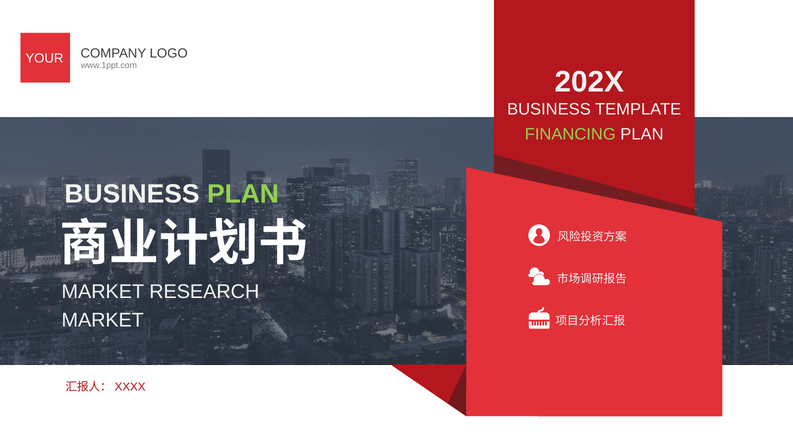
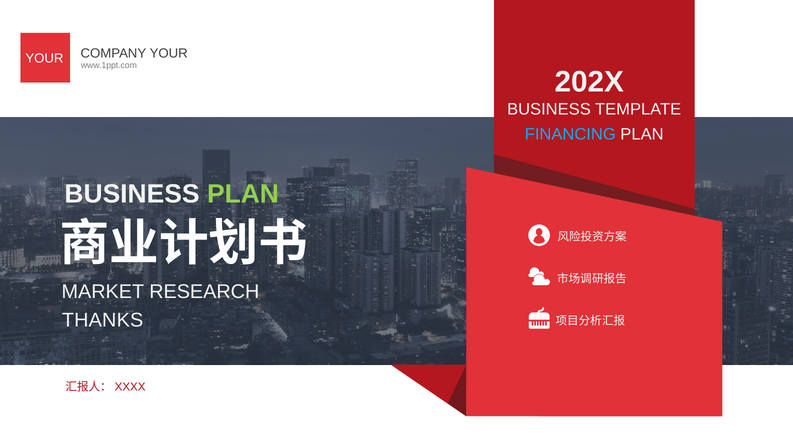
COMPANY LOGO: LOGO -> YOUR
FINANCING colour: light green -> light blue
MARKET at (103, 320): MARKET -> THANKS
